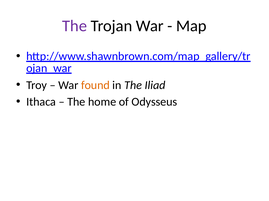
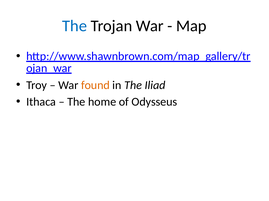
The at (75, 26) colour: purple -> blue
